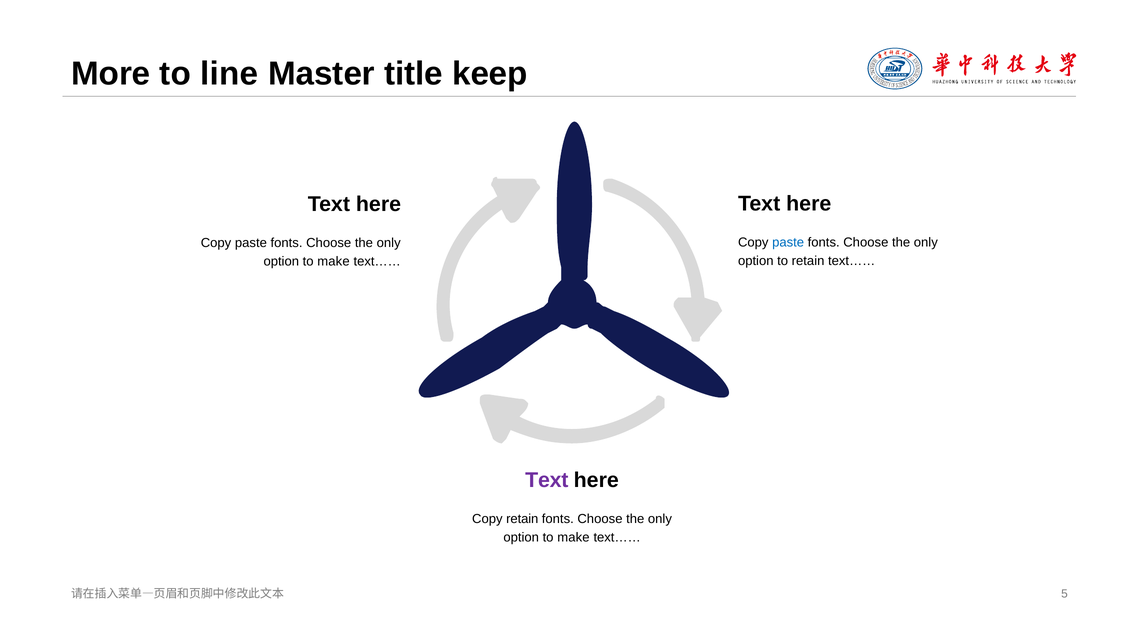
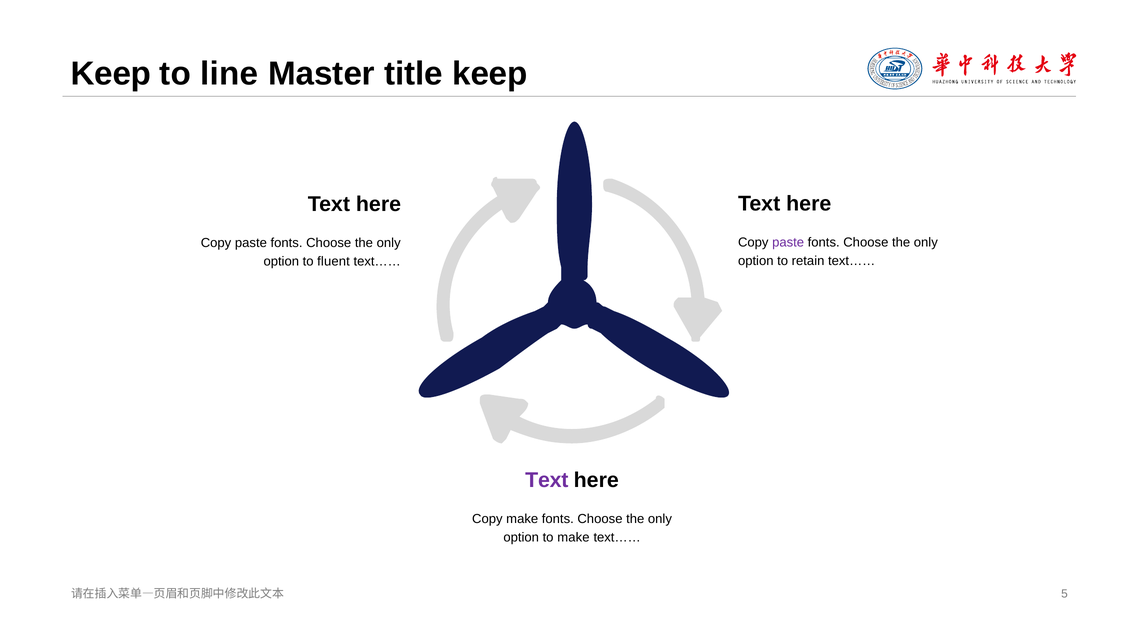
More at (111, 74): More -> Keep
paste at (788, 242) colour: blue -> purple
make at (334, 262): make -> fluent
Copy retain: retain -> make
